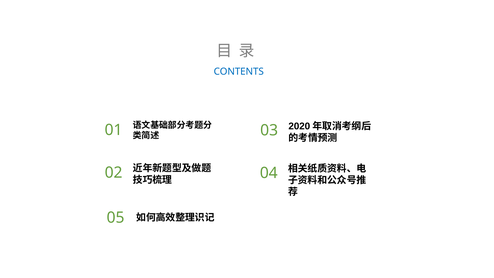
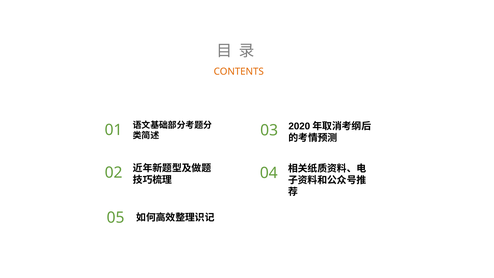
CONTENTS colour: blue -> orange
